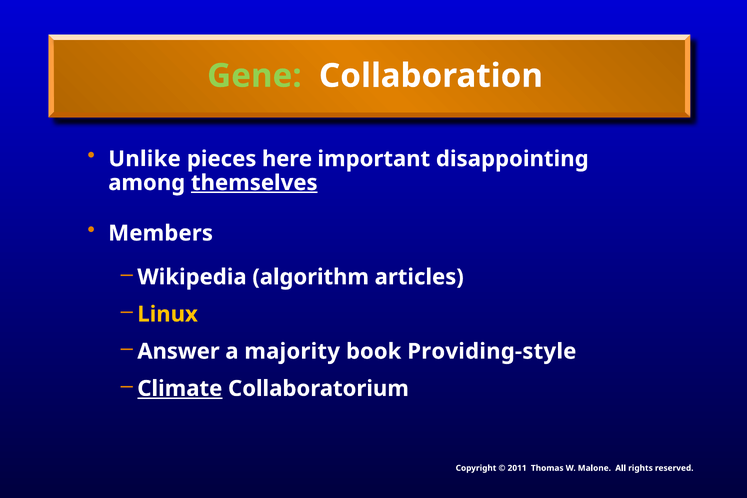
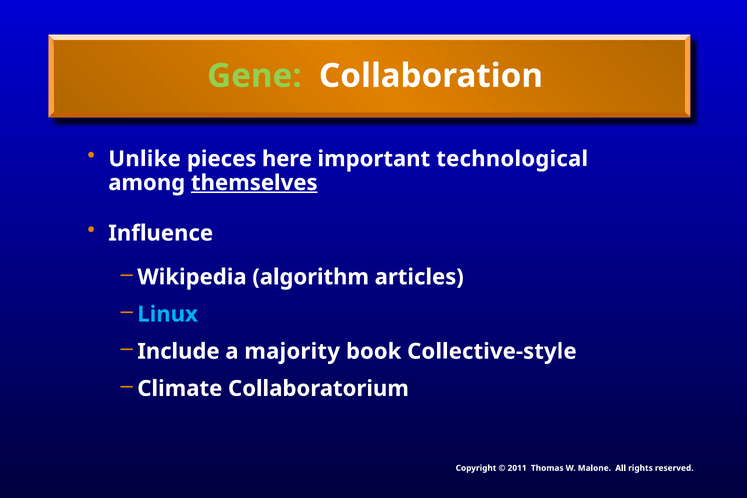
disappointing: disappointing -> technological
Members: Members -> Influence
Linux colour: yellow -> light blue
Answer: Answer -> Include
Providing-style: Providing-style -> Collective-style
Climate underline: present -> none
